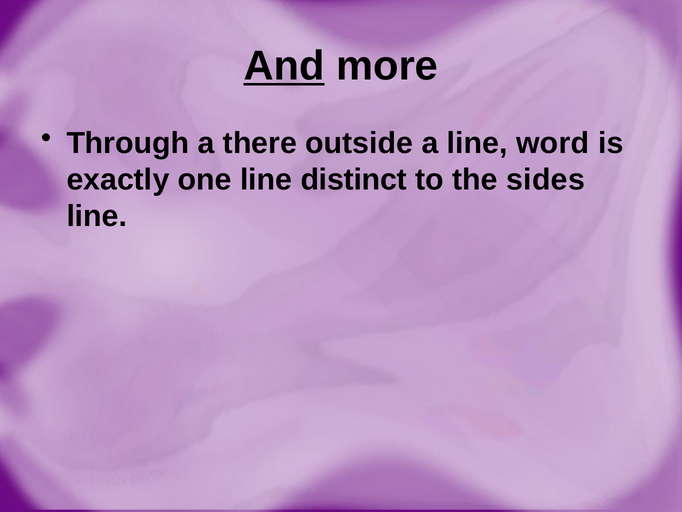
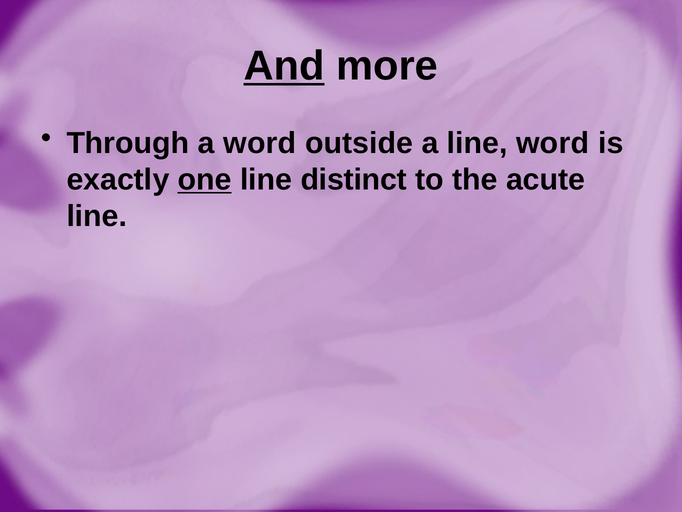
a there: there -> word
one underline: none -> present
sides: sides -> acute
